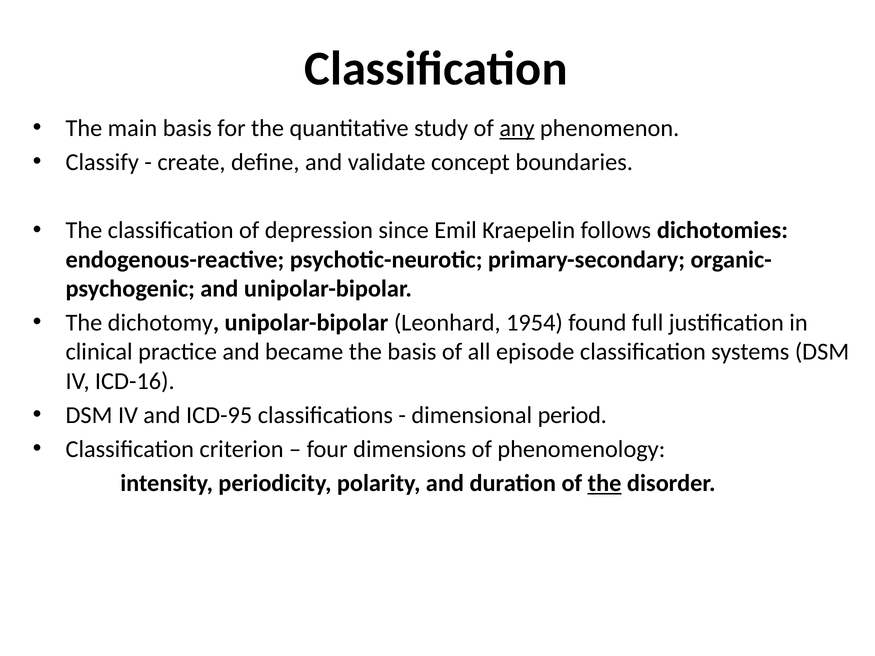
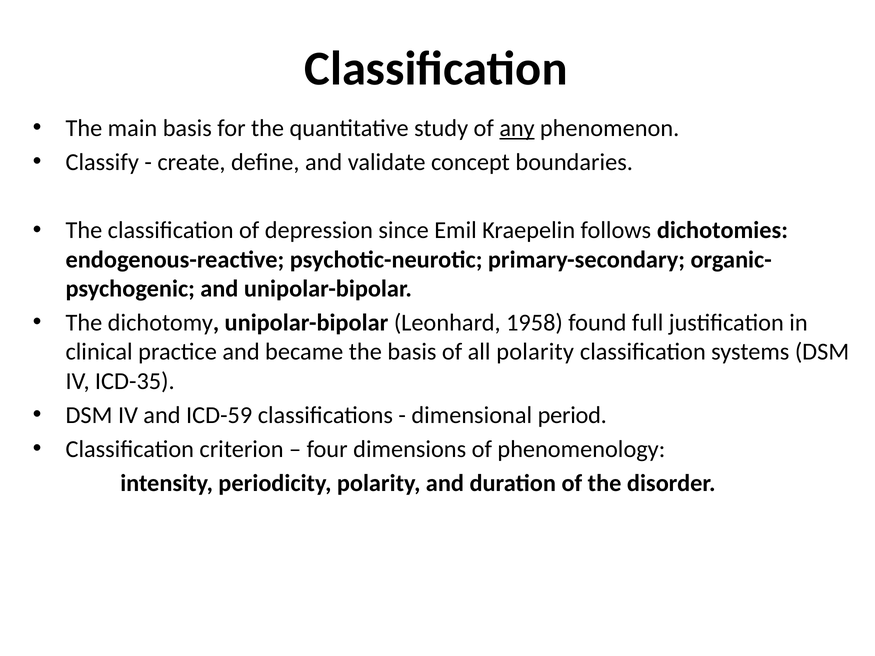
1954: 1954 -> 1958
all episode: episode -> polarity
ICD-16: ICD-16 -> ICD-35
ICD-95: ICD-95 -> ICD-59
the at (605, 483) underline: present -> none
